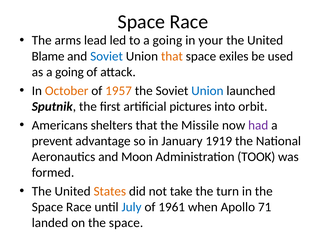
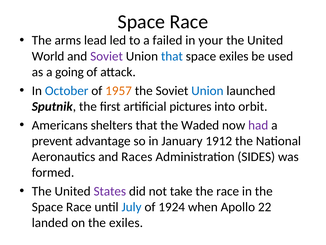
to a going: going -> failed
Blame: Blame -> World
Soviet at (107, 56) colour: blue -> purple
that at (172, 56) colour: orange -> blue
October colour: orange -> blue
Missile: Missile -> Waded
1919: 1919 -> 1912
Moon: Moon -> Races
TOOK: TOOK -> SIDES
States colour: orange -> purple
the turn: turn -> race
1961: 1961 -> 1924
71: 71 -> 22
on the space: space -> exiles
